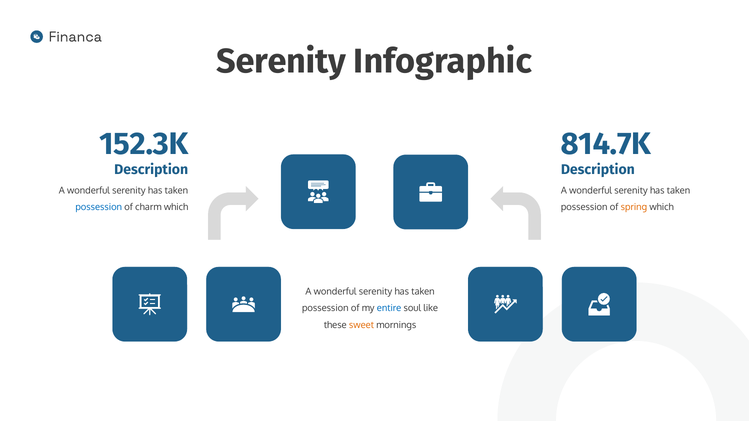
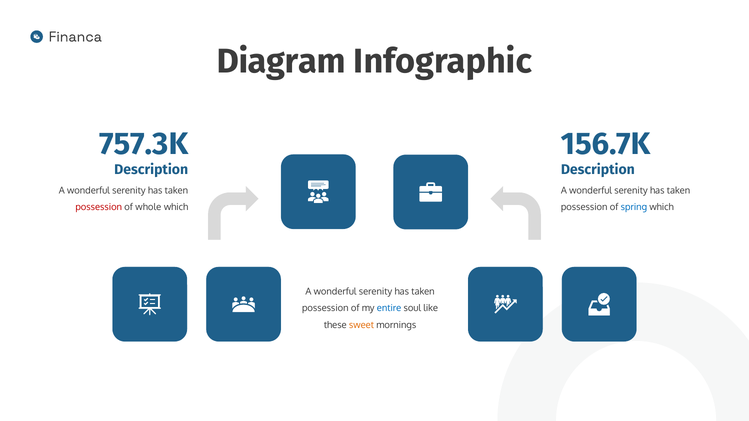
Serenity at (281, 62): Serenity -> Diagram
152.3K: 152.3K -> 757.3K
814.7K: 814.7K -> 156.7K
possession at (99, 207) colour: blue -> red
charm: charm -> whole
spring colour: orange -> blue
